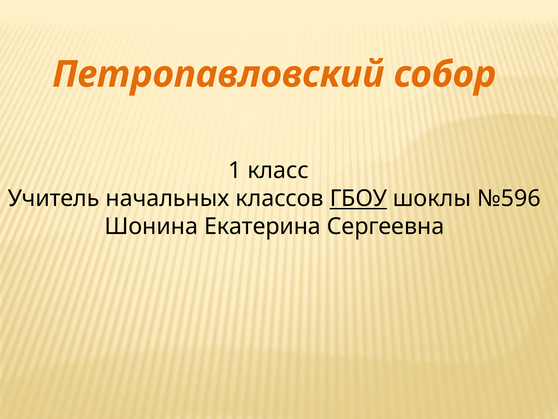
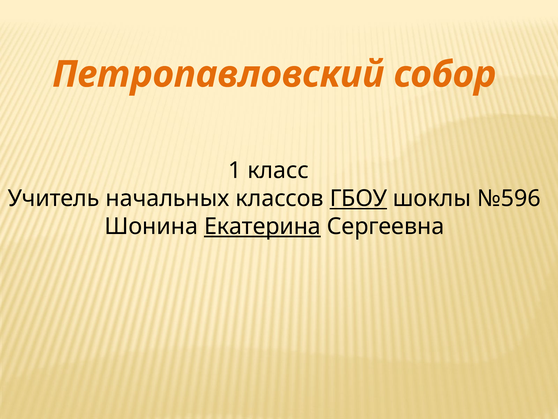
Екатерина underline: none -> present
